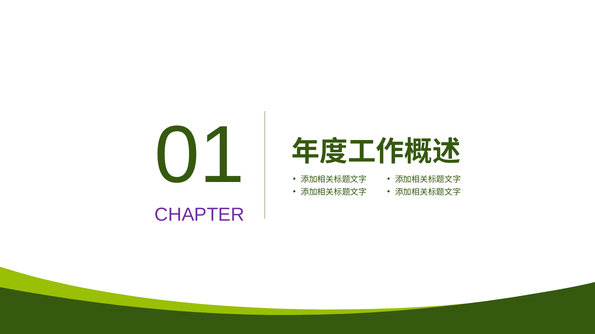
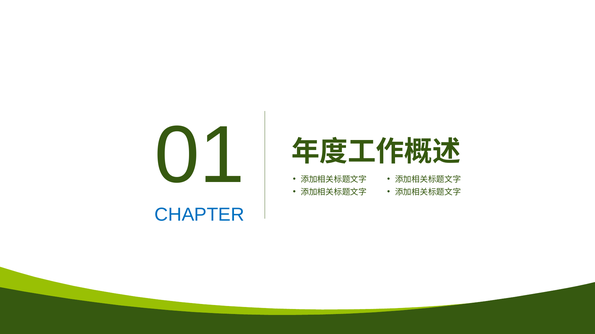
CHAPTER colour: purple -> blue
